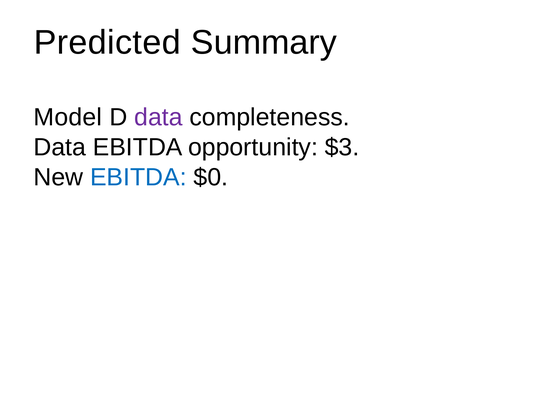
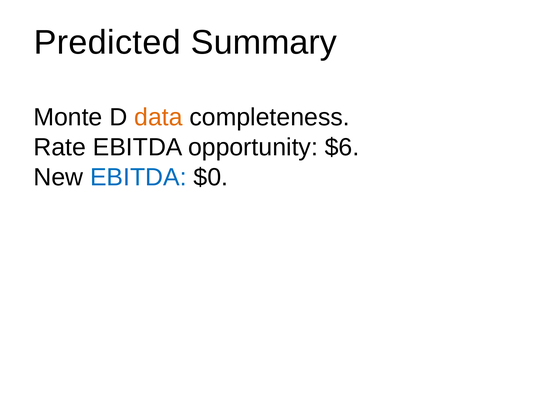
Model: Model -> Monte
data at (158, 117) colour: purple -> orange
Data at (60, 147): Data -> Rate
$3: $3 -> $6
